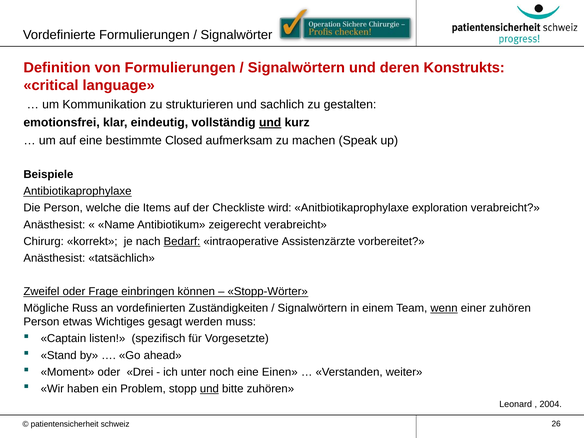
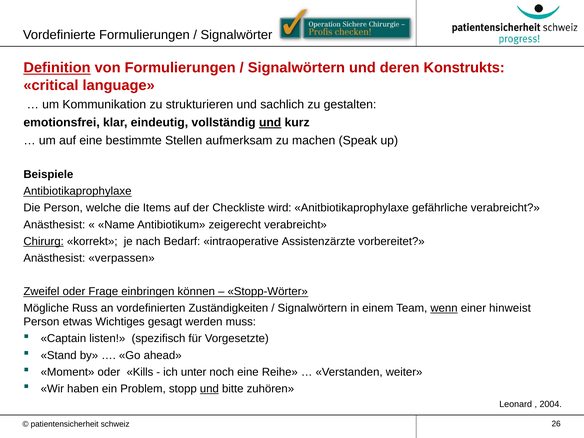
Definition underline: none -> present
Closed: Closed -> Stellen
exploration: exploration -> gefährliche
Chirurg underline: none -> present
Bedarf underline: present -> none
tatsächlich: tatsächlich -> verpassen
einer zuhören: zuhören -> hinweist
Drei: Drei -> Kills
Einen: Einen -> Reihe
